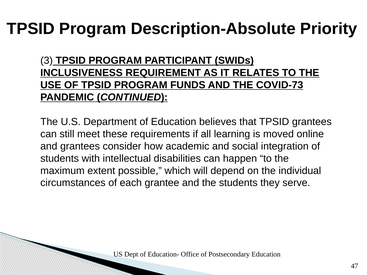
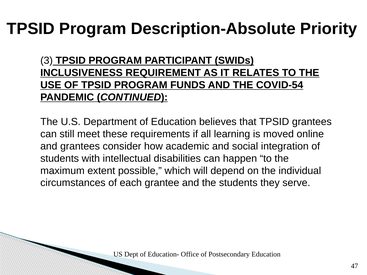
COVID-73: COVID-73 -> COVID-54
